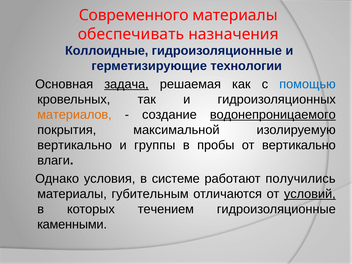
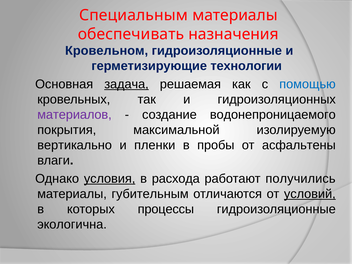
Современного: Современного -> Специальным
Коллоидные: Коллоидные -> Кровельном
материалов colour: orange -> purple
водонепроницаемого underline: present -> none
группы: группы -> пленки
от вертикально: вертикально -> асфальтены
условия underline: none -> present
системе: системе -> расхода
течением: течением -> процессы
каменными: каменными -> экологична
